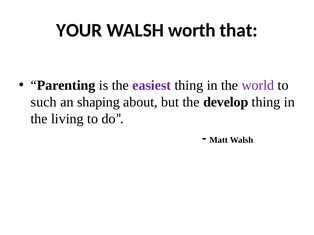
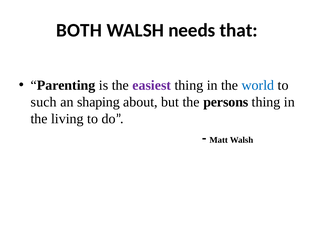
YOUR: YOUR -> BOTH
worth: worth -> needs
world colour: purple -> blue
develop: develop -> persons
